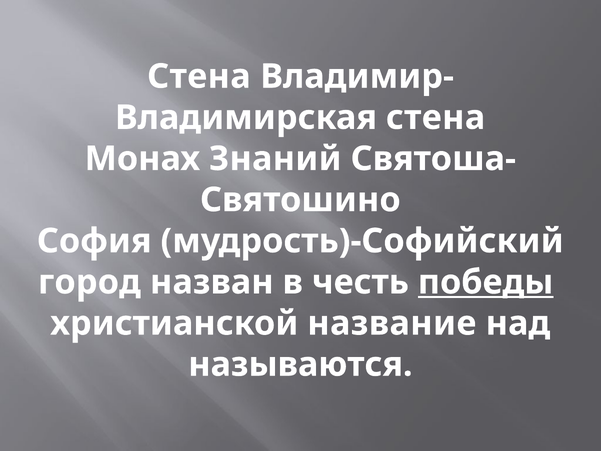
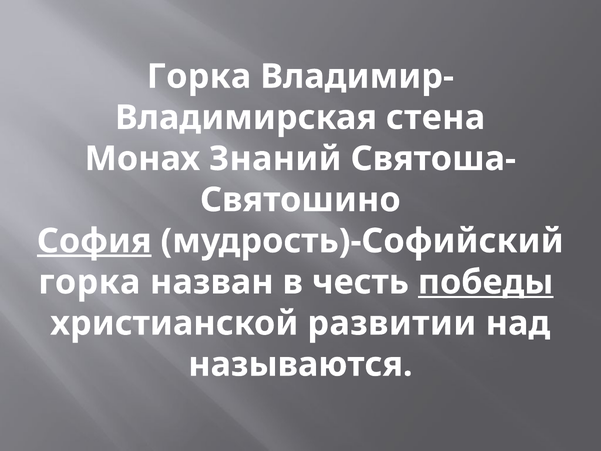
Стена at (199, 76): Стена -> Горка
София underline: none -> present
город at (89, 282): город -> горка
название: название -> развитии
